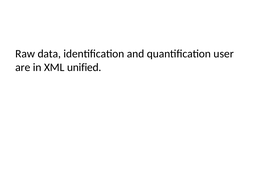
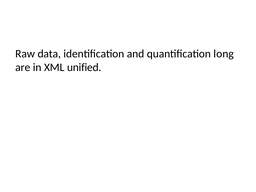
user: user -> long
